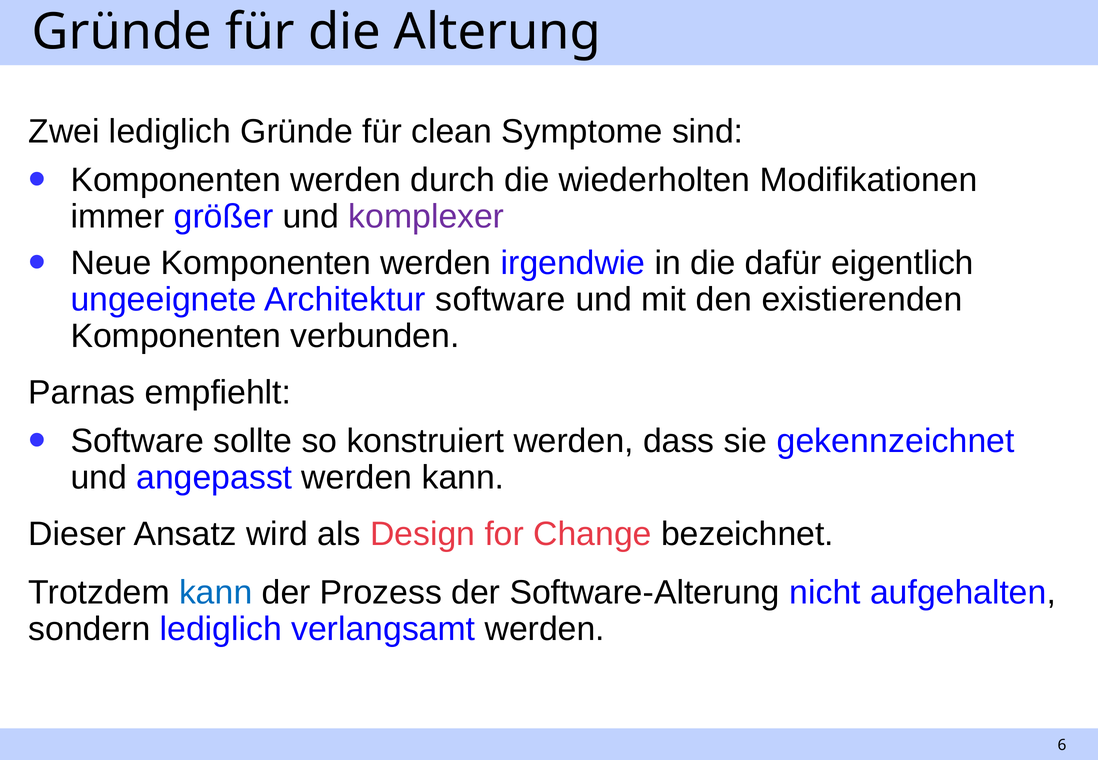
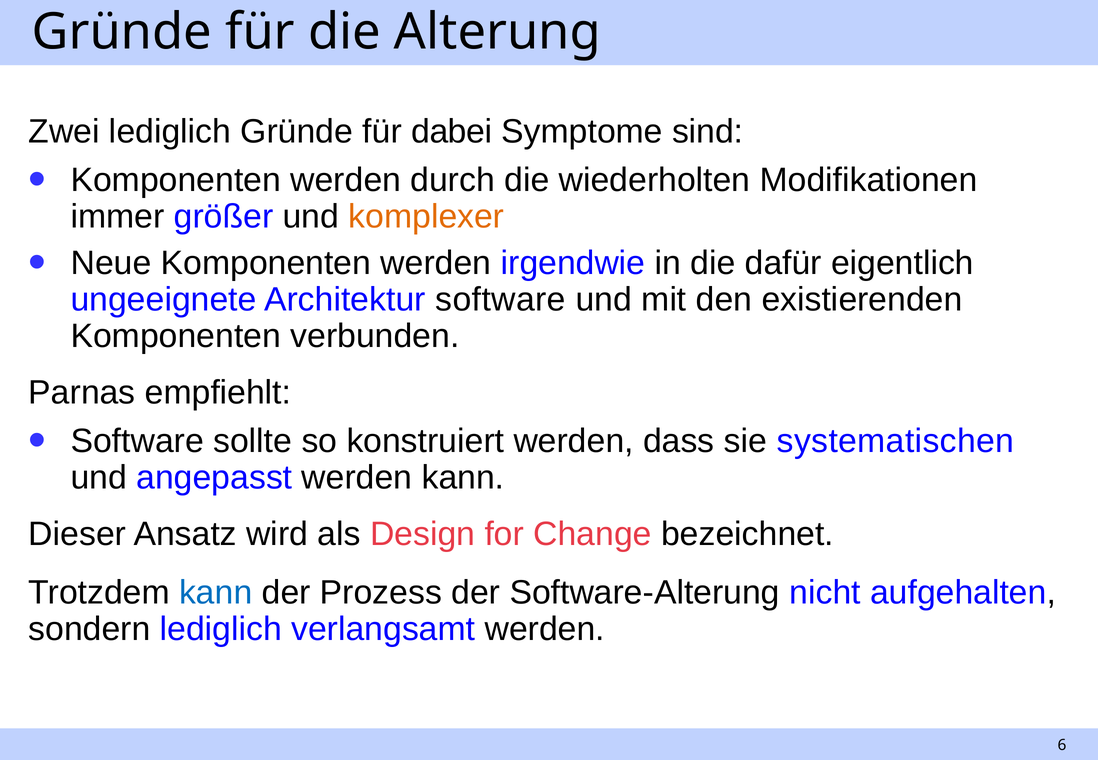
clean: clean -> dabei
komplexer colour: purple -> orange
gekennzeichnet: gekennzeichnet -> systematischen
